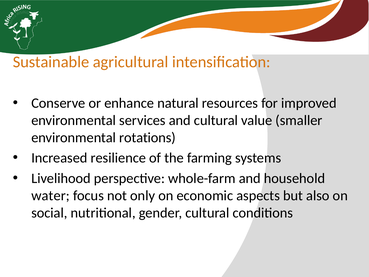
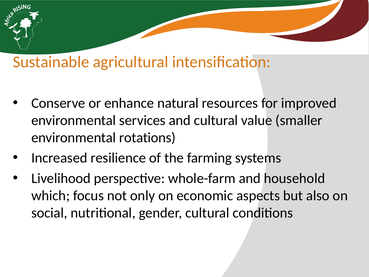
water: water -> which
